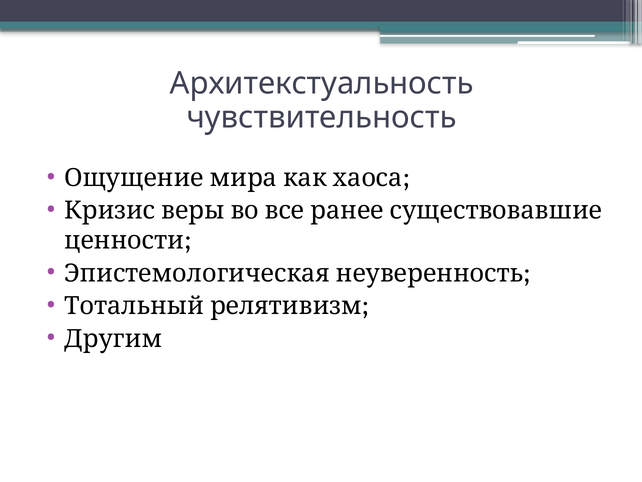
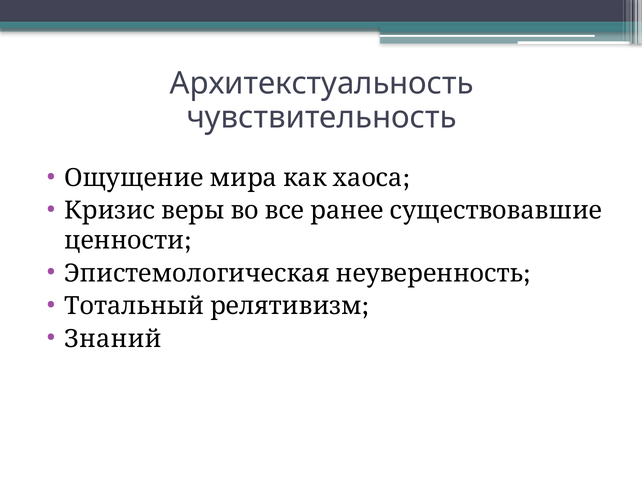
Другим: Другим -> Знаний
